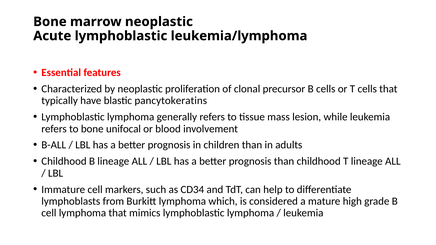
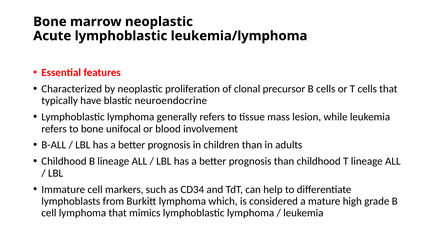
pancytokeratins: pancytokeratins -> neuroendocrine
